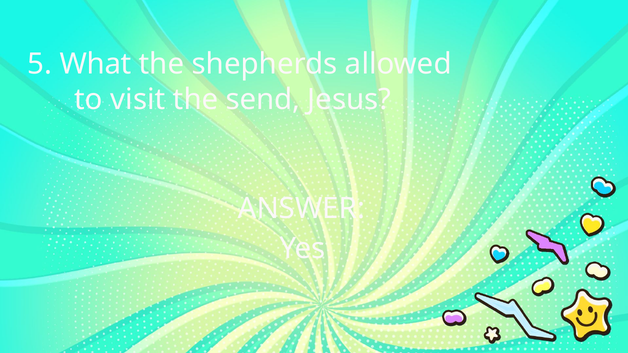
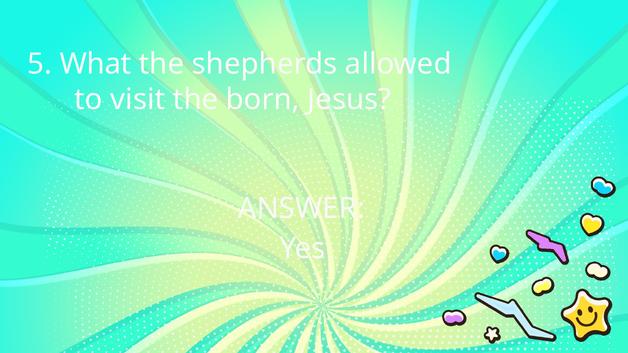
send: send -> born
